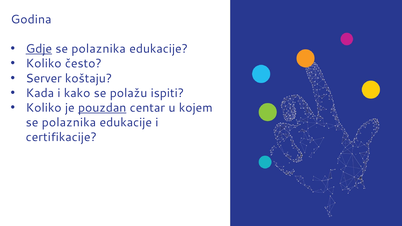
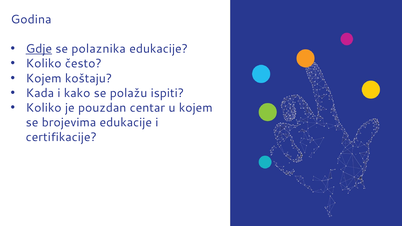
Server at (44, 78): Server -> Kojem
pouzdan underline: present -> none
polaznika at (69, 123): polaznika -> brojevima
